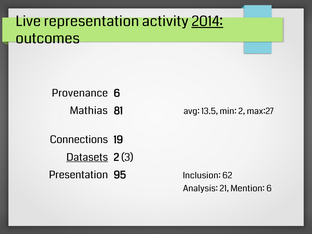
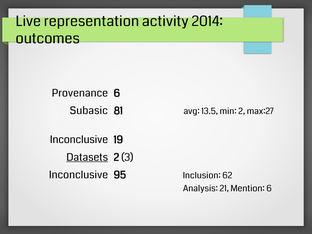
2014 underline: present -> none
Mathias: Mathias -> Subasic
Connections at (79, 140): Connections -> Inconclusive
Presentation at (78, 175): Presentation -> Inconclusive
